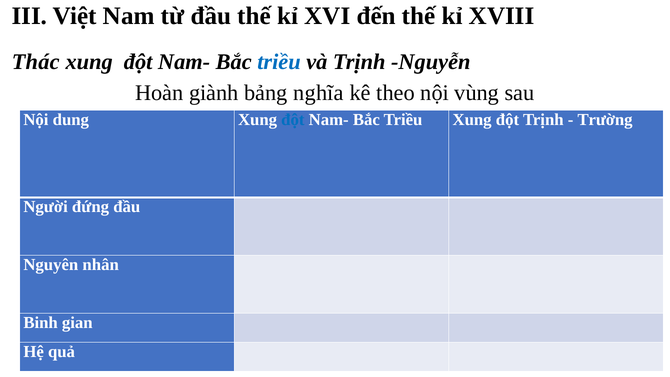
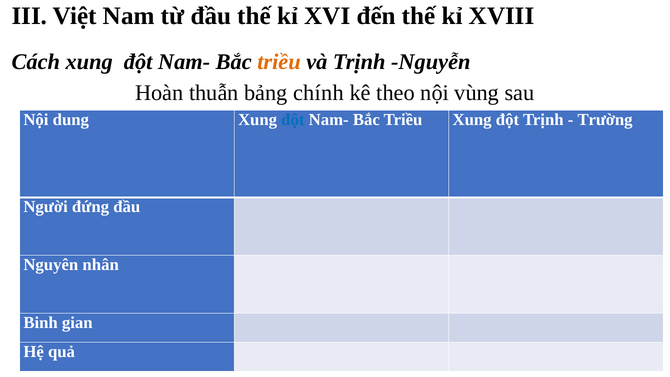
Thác: Thác -> Cách
triều at (279, 62) colour: blue -> orange
giành: giành -> thuẫn
nghĩa: nghĩa -> chính
